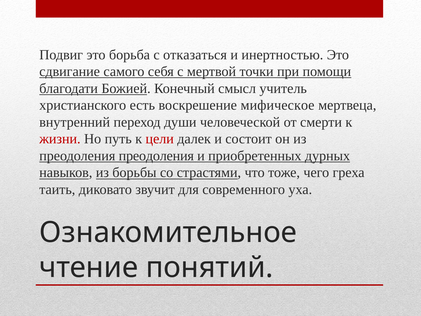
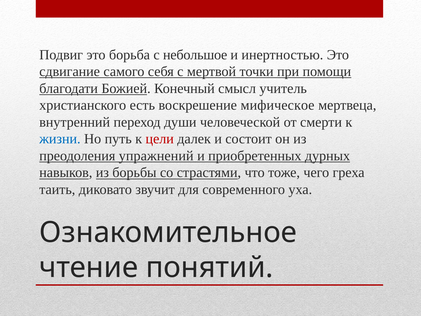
отказаться: отказаться -> небольшое
жизни colour: red -> blue
преодоления преодоления: преодоления -> упражнений
